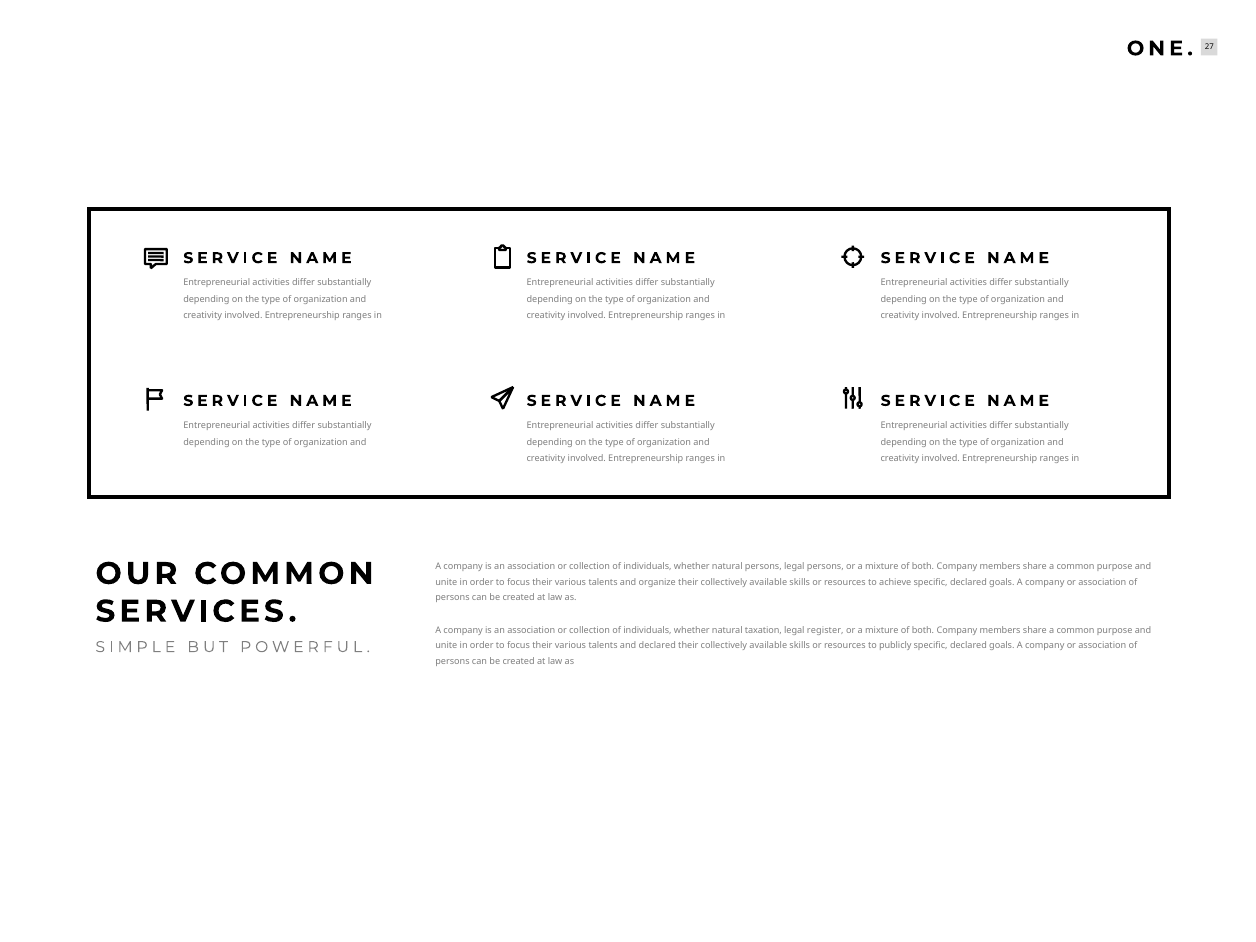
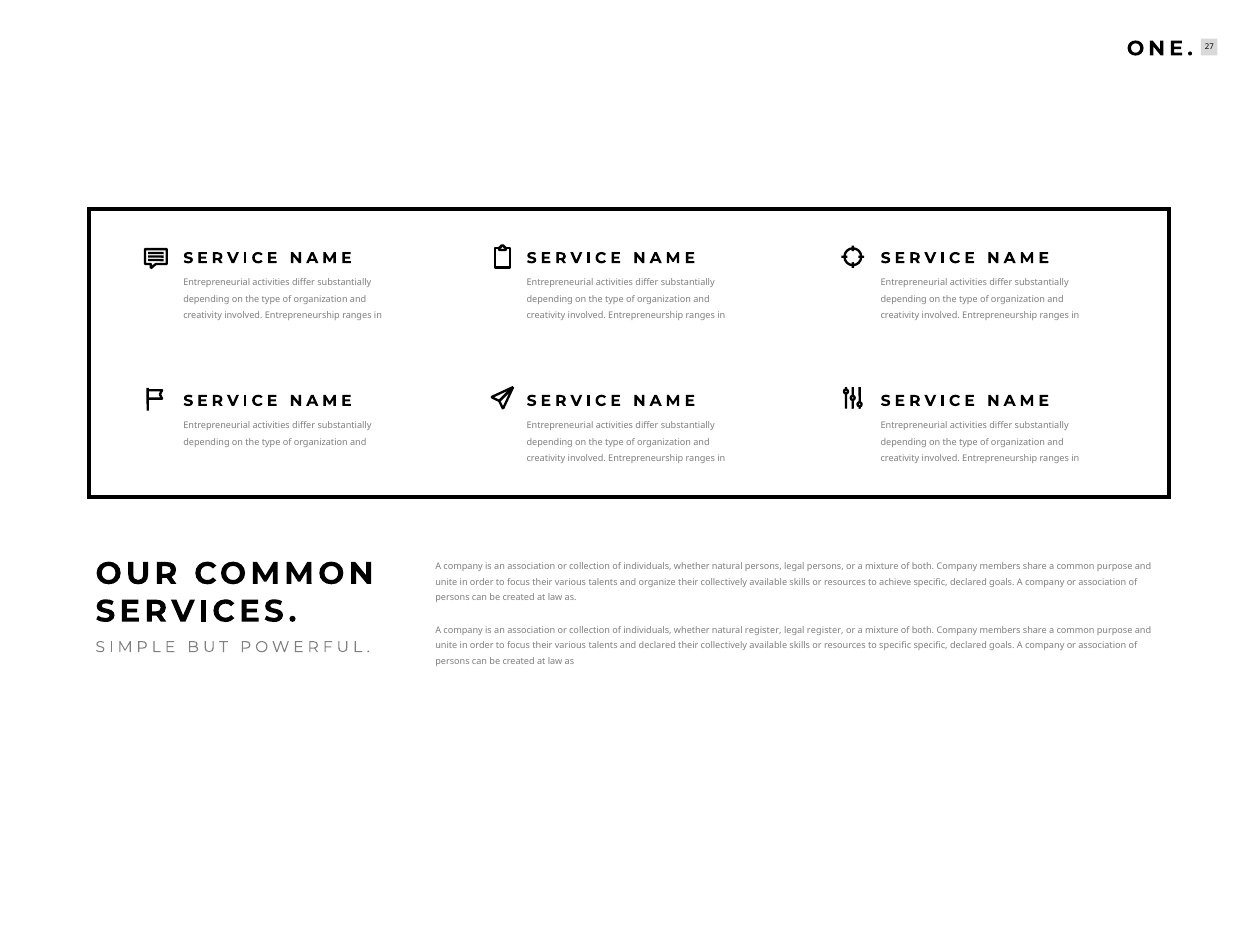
natural taxation: taxation -> register
to publicly: publicly -> specific
